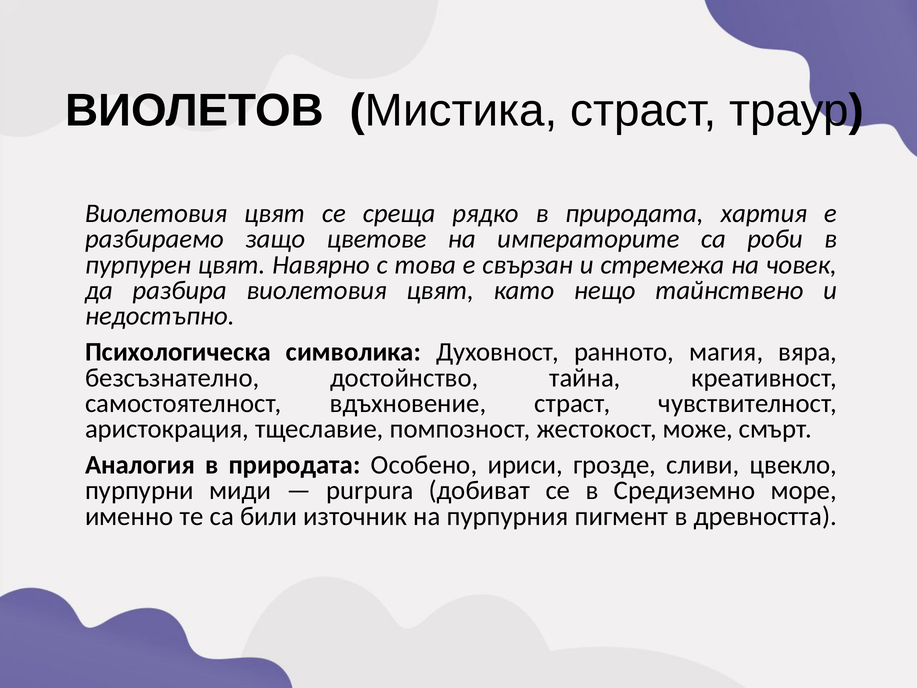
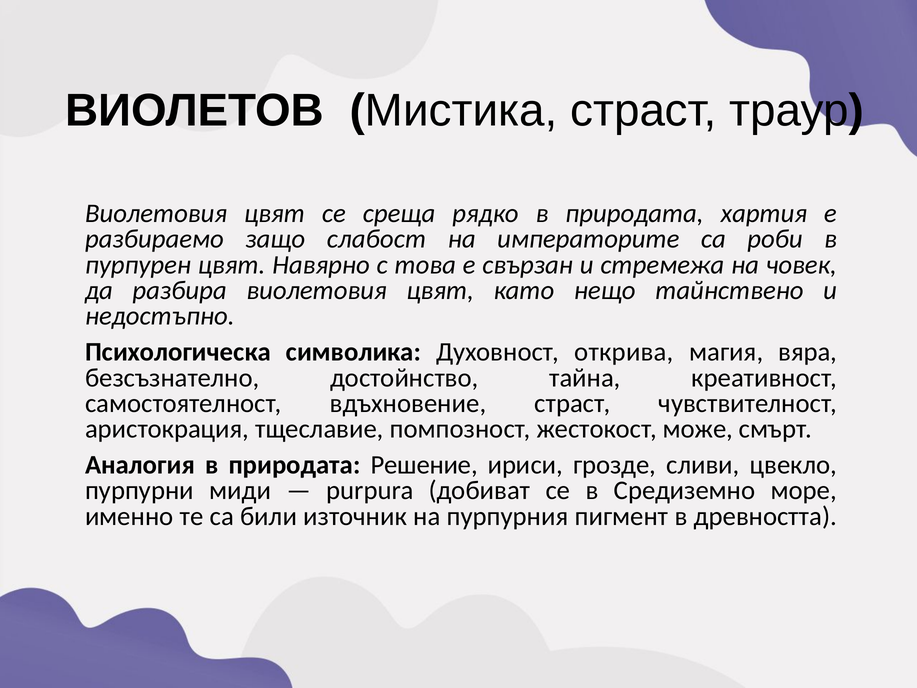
цветове: цветове -> слабост
ранното: ранното -> открива
Особено: Особено -> Решение
